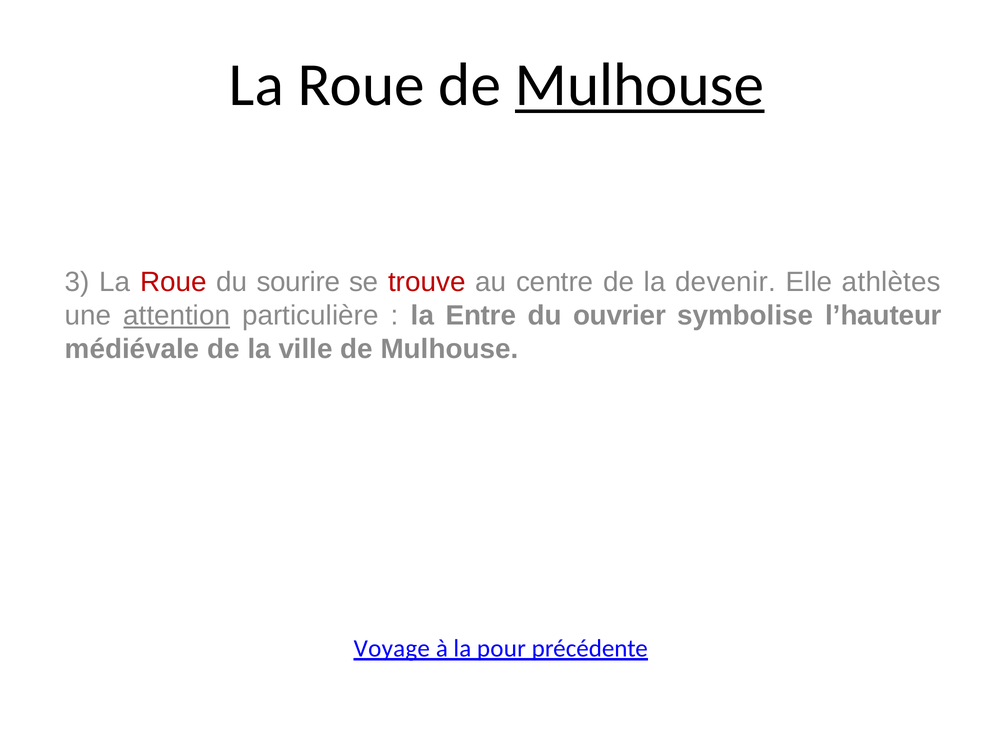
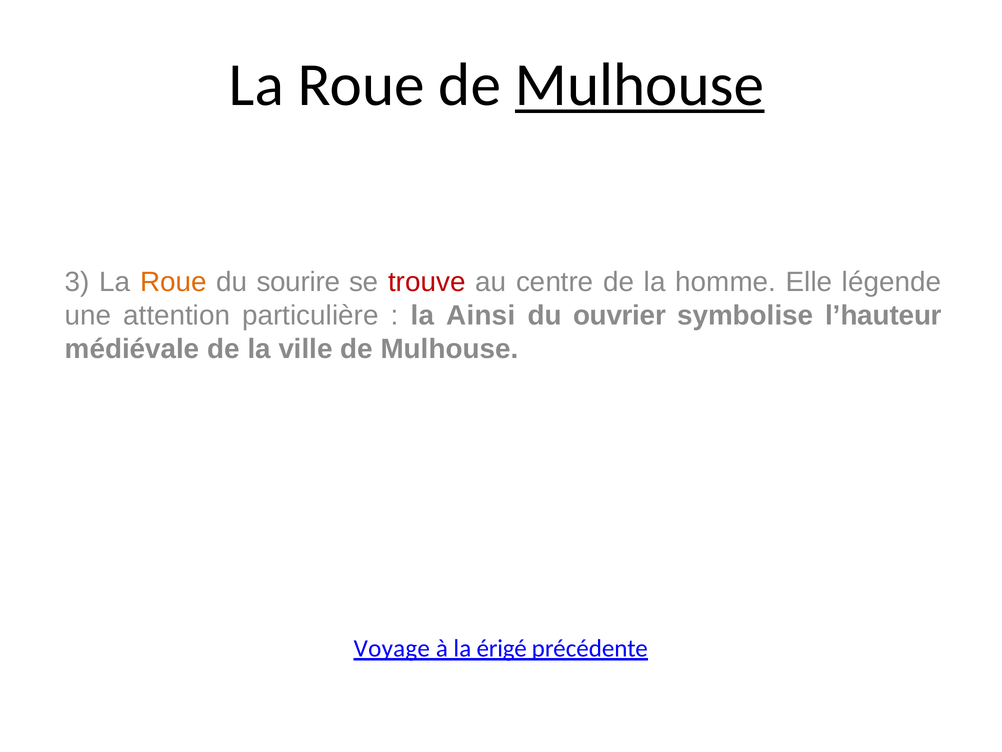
Roue at (173, 282) colour: red -> orange
devenir: devenir -> homme
athlètes: athlètes -> légende
attention underline: present -> none
Entre: Entre -> Ainsi
pour: pour -> érigé
